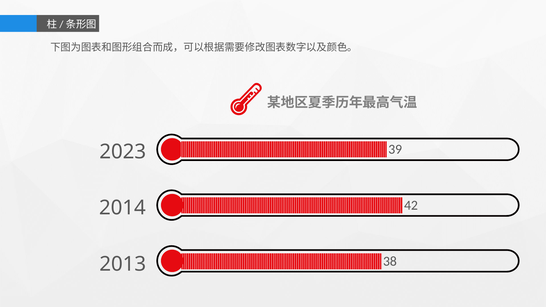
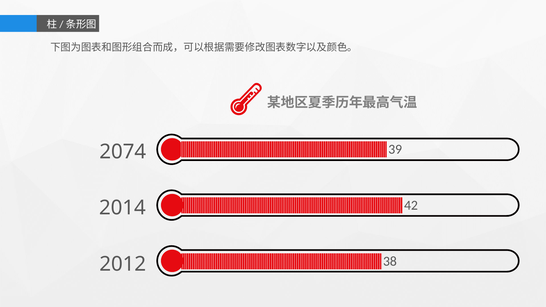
2023: 2023 -> 2074
2013: 2013 -> 2012
